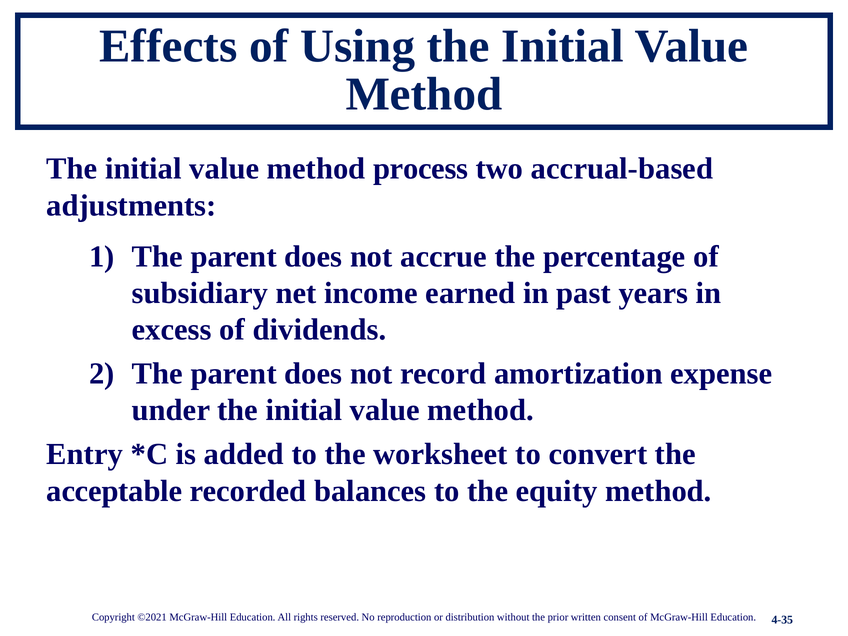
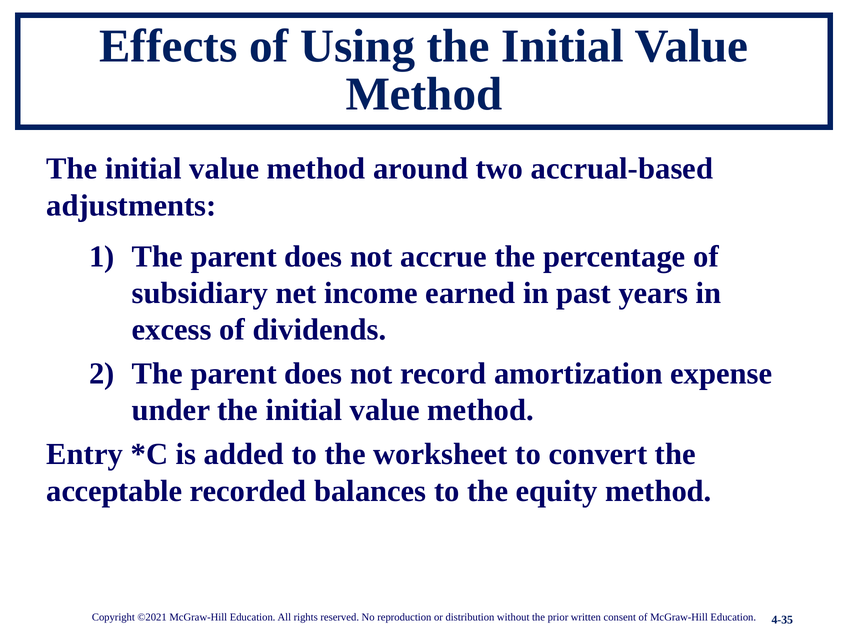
process: process -> around
